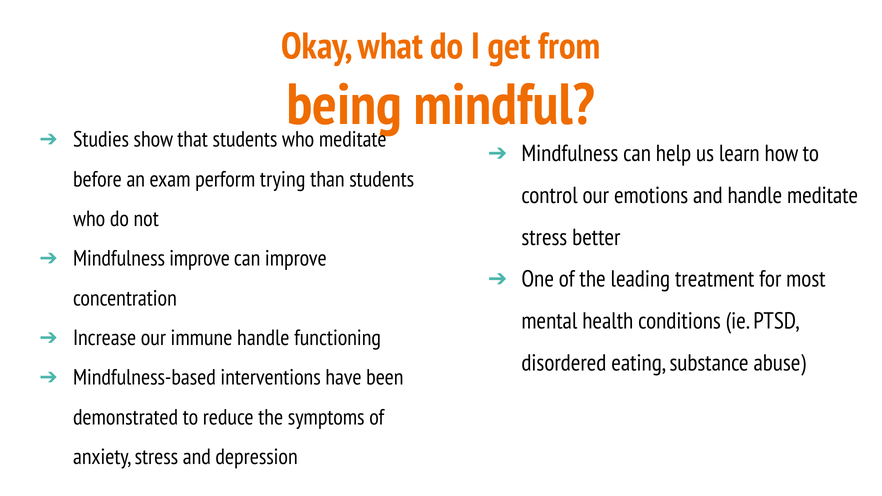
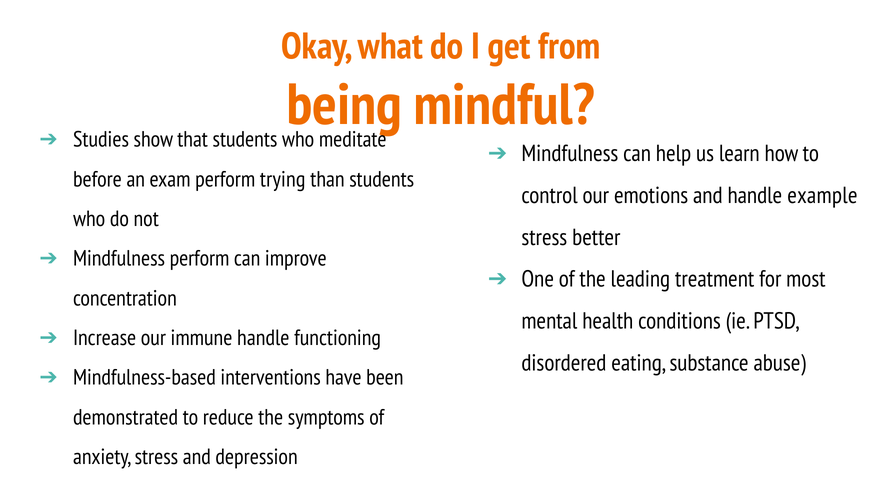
handle meditate: meditate -> example
Mindfulness improve: improve -> perform
